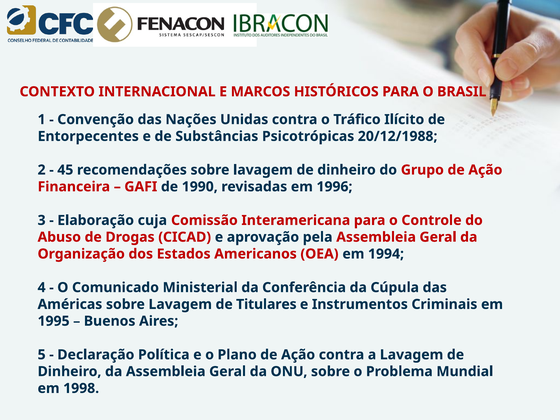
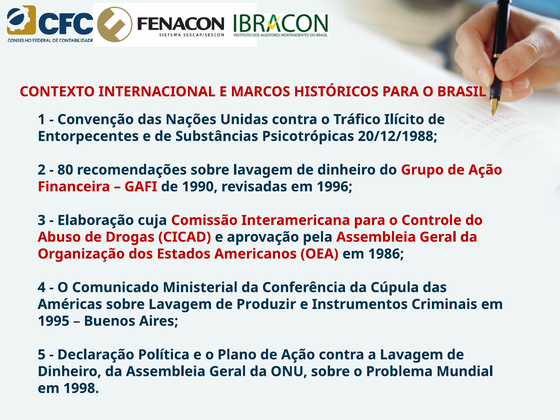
45: 45 -> 80
1994: 1994 -> 1986
Titulares: Titulares -> Produzir
